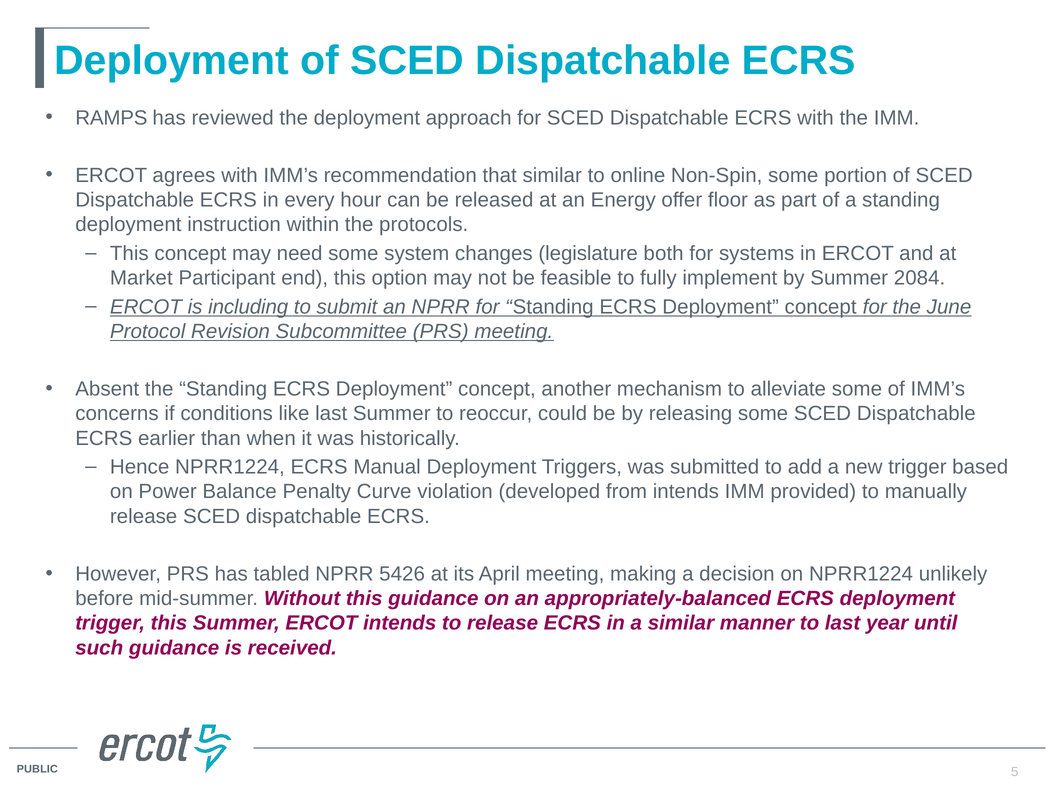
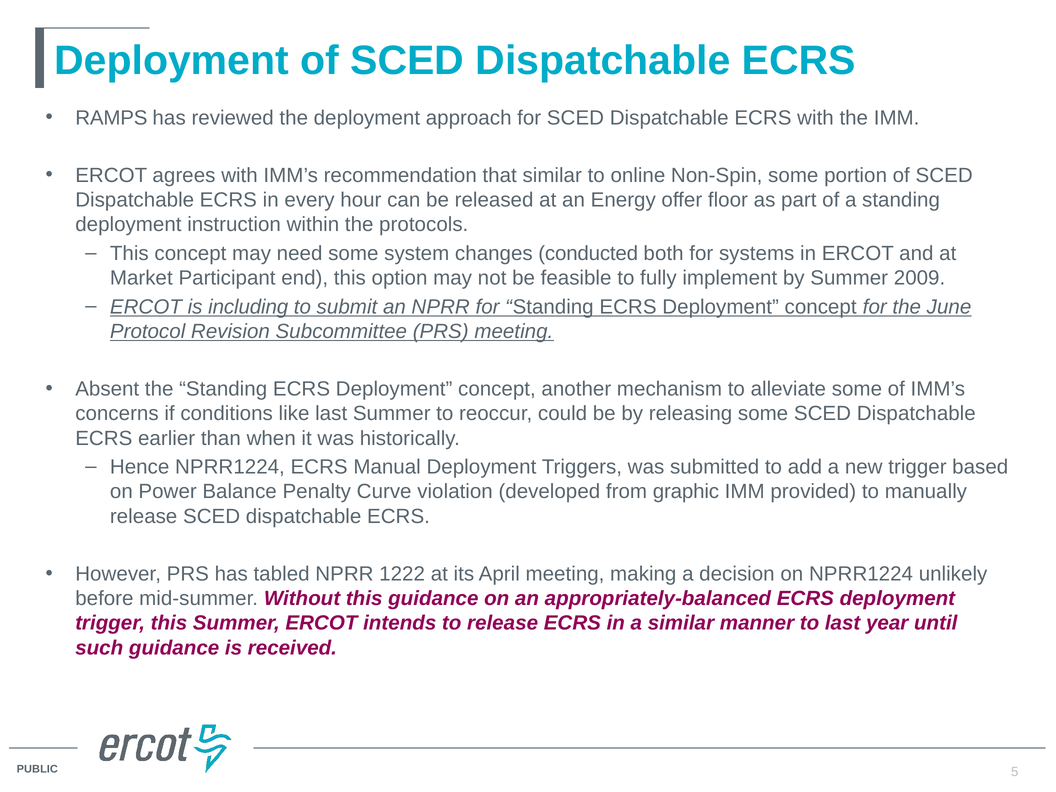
legislature: legislature -> conducted
2084: 2084 -> 2009
from intends: intends -> graphic
5426: 5426 -> 1222
